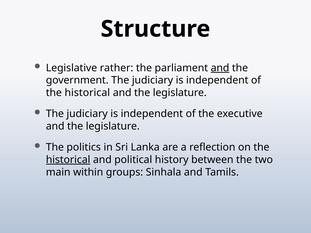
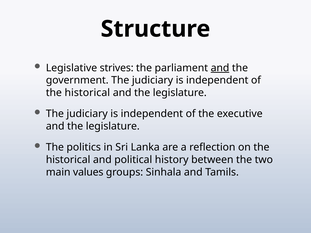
rather: rather -> strives
historical at (68, 160) underline: present -> none
within: within -> values
